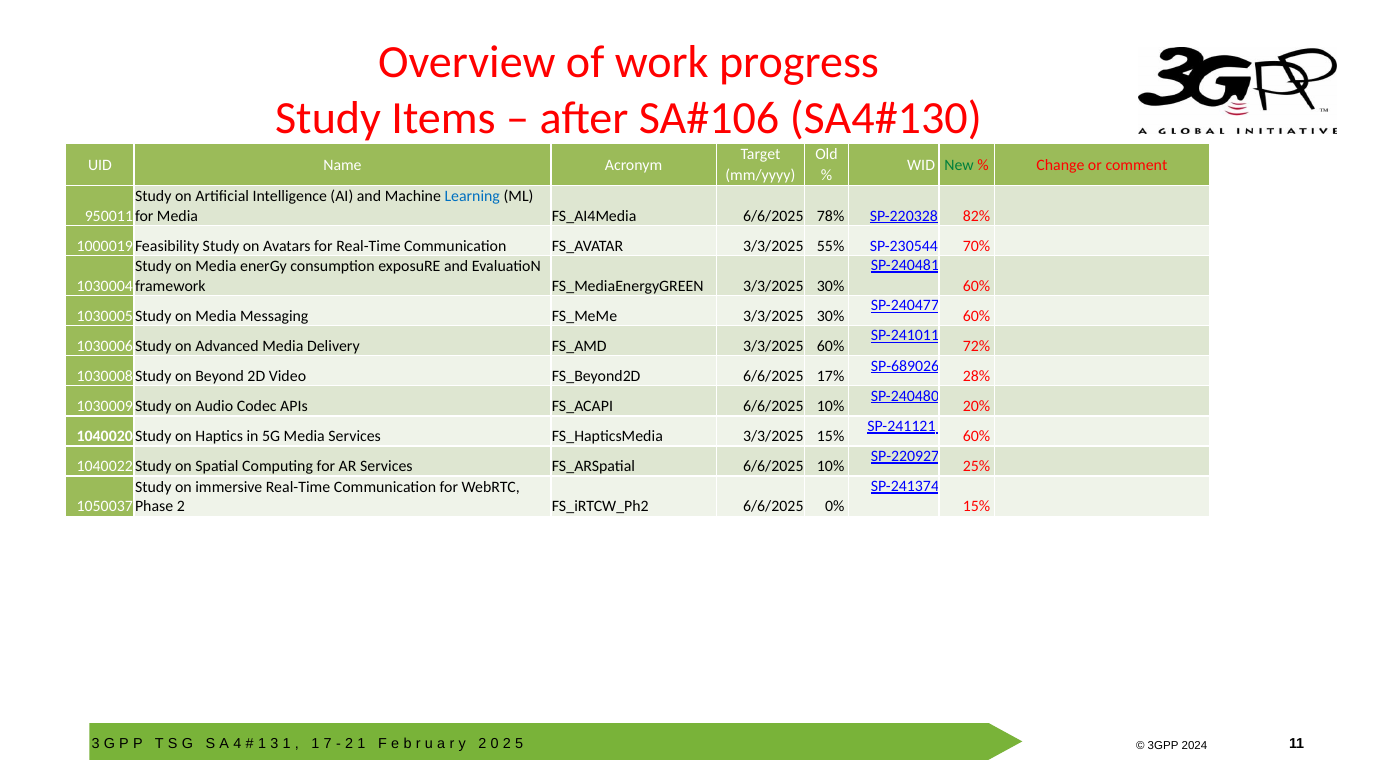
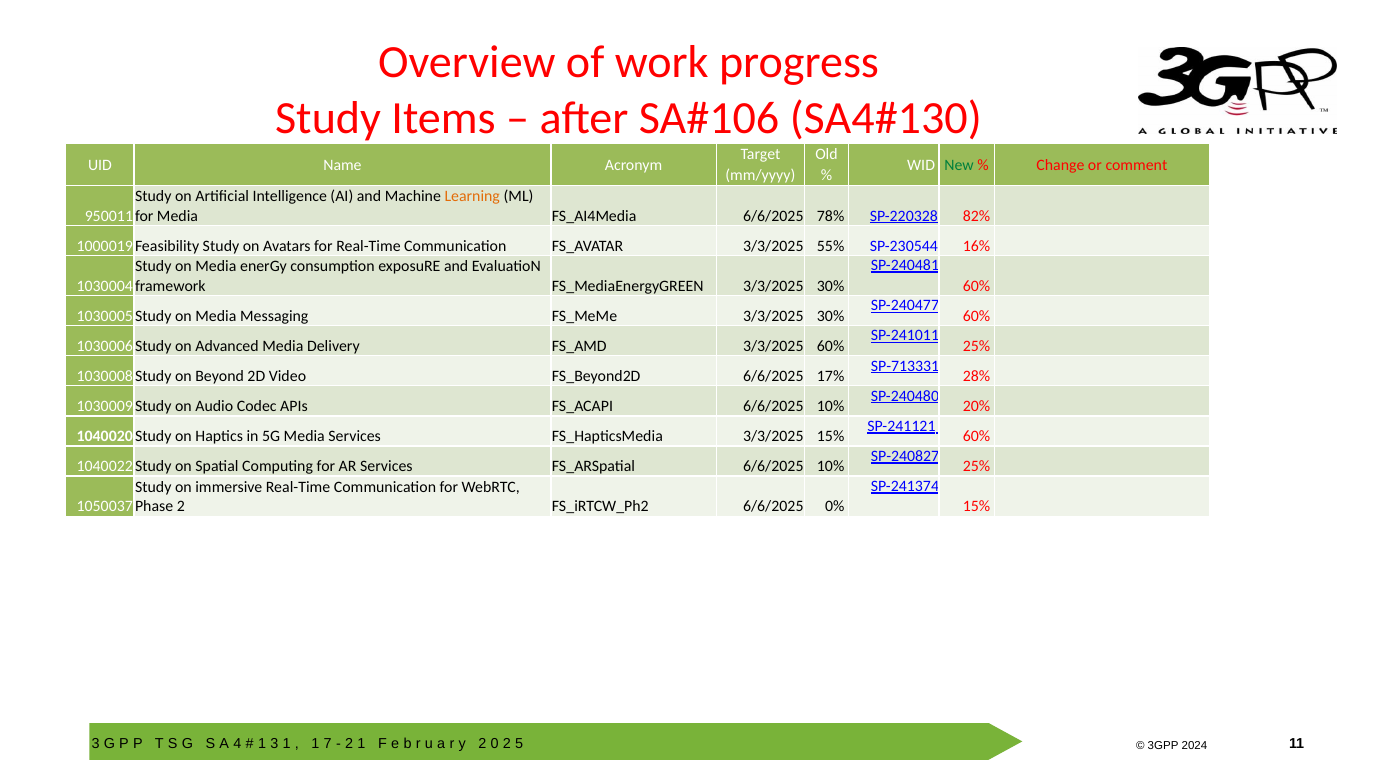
Learning colour: blue -> orange
70%: 70% -> 16%
72% at (976, 346): 72% -> 25%
SP-689026: SP-689026 -> SP-713331
SP-220927: SP-220927 -> SP-240827
